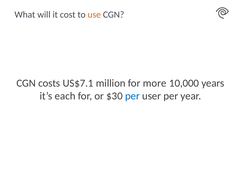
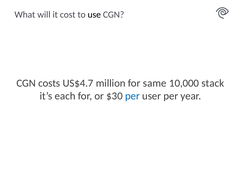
use colour: orange -> black
US$7.1: US$7.1 -> US$4.7
more: more -> same
years: years -> stack
